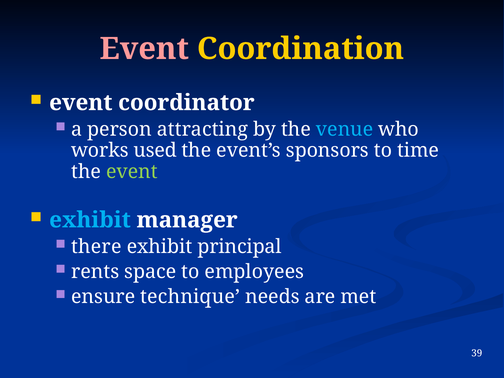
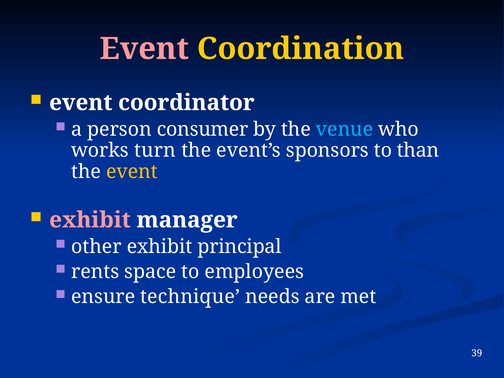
attracting: attracting -> consumer
used: used -> turn
time: time -> than
event at (132, 172) colour: light green -> yellow
exhibit at (90, 220) colour: light blue -> pink
there: there -> other
